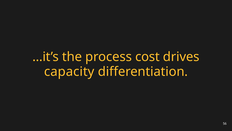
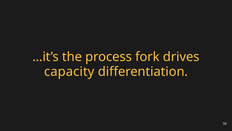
cost: cost -> fork
